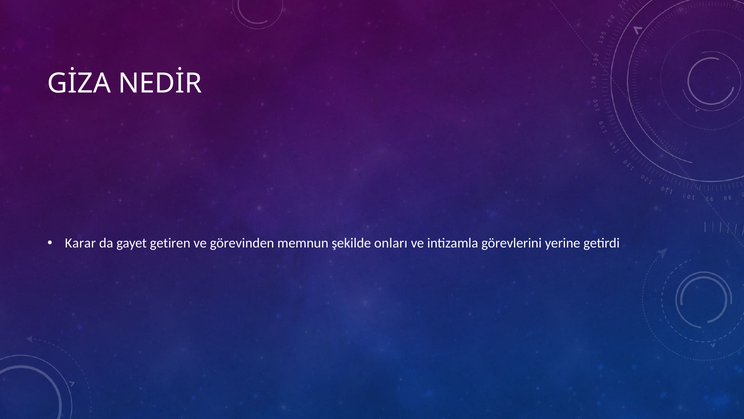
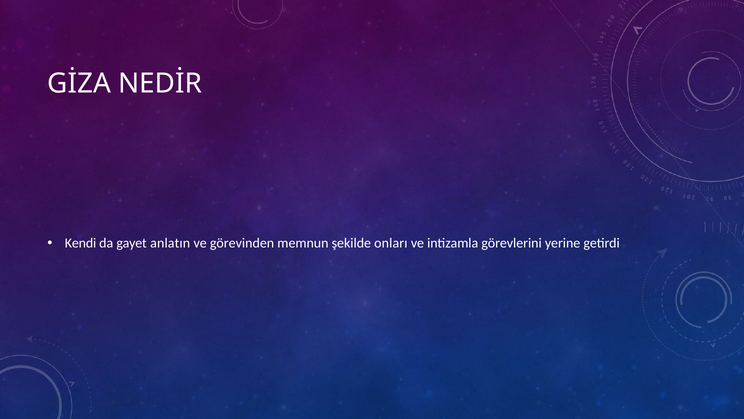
Karar: Karar -> Kendi
getiren: getiren -> anlatın
